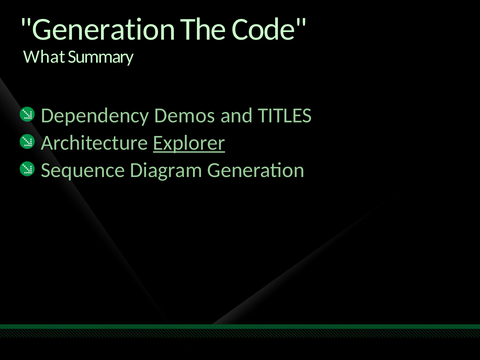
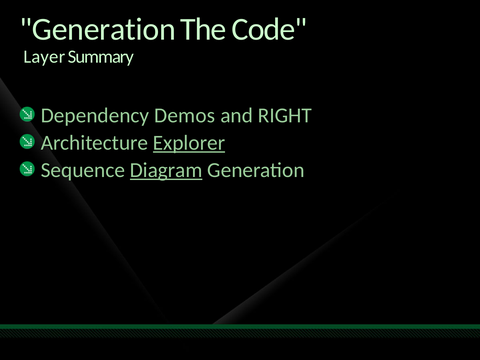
What: What -> Layer
TITLES: TITLES -> RIGHT
Diagram underline: none -> present
